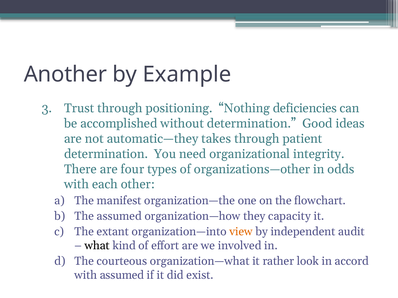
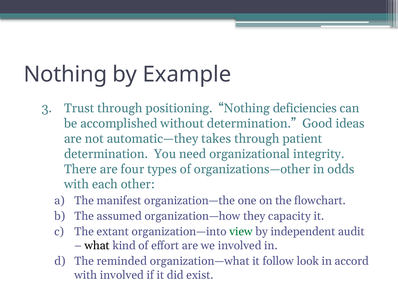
Another at (65, 74): Another -> Nothing
view colour: orange -> green
courteous: courteous -> reminded
rather: rather -> follow
with assumed: assumed -> involved
